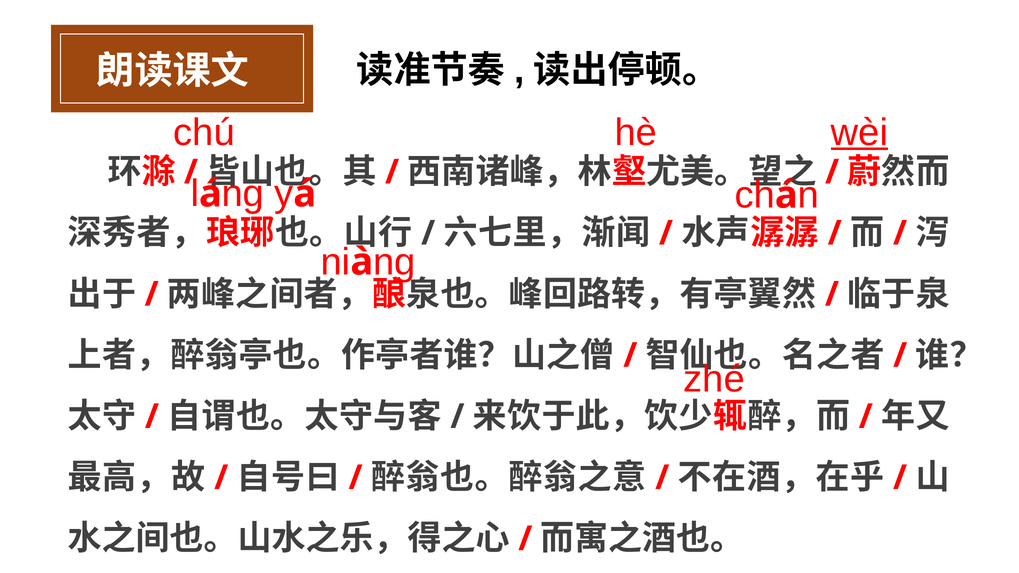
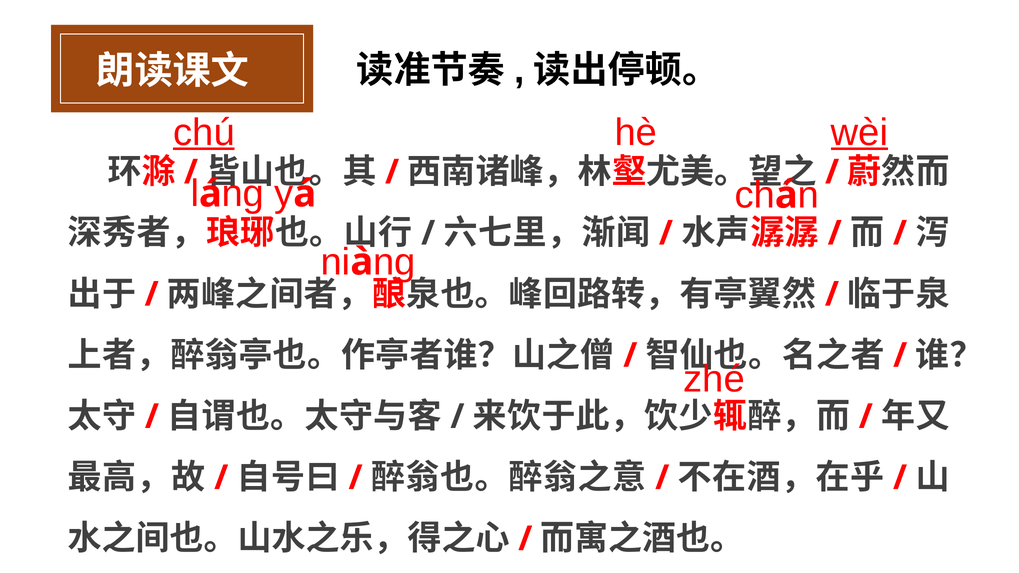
chú underline: none -> present
